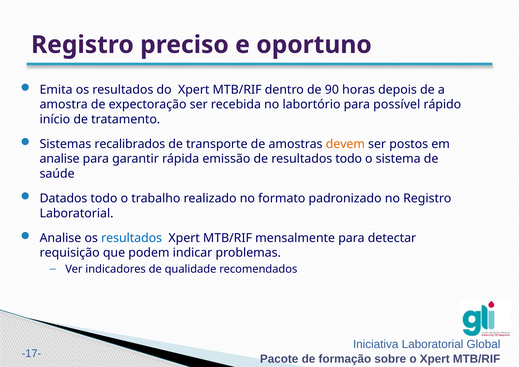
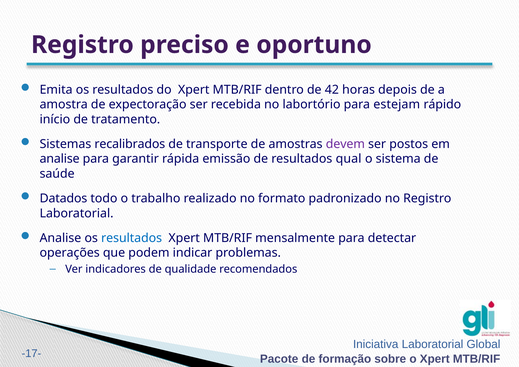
90: 90 -> 42
possível: possível -> estejam
devem colour: orange -> purple
resultados todo: todo -> qual
requisição: requisição -> operações
